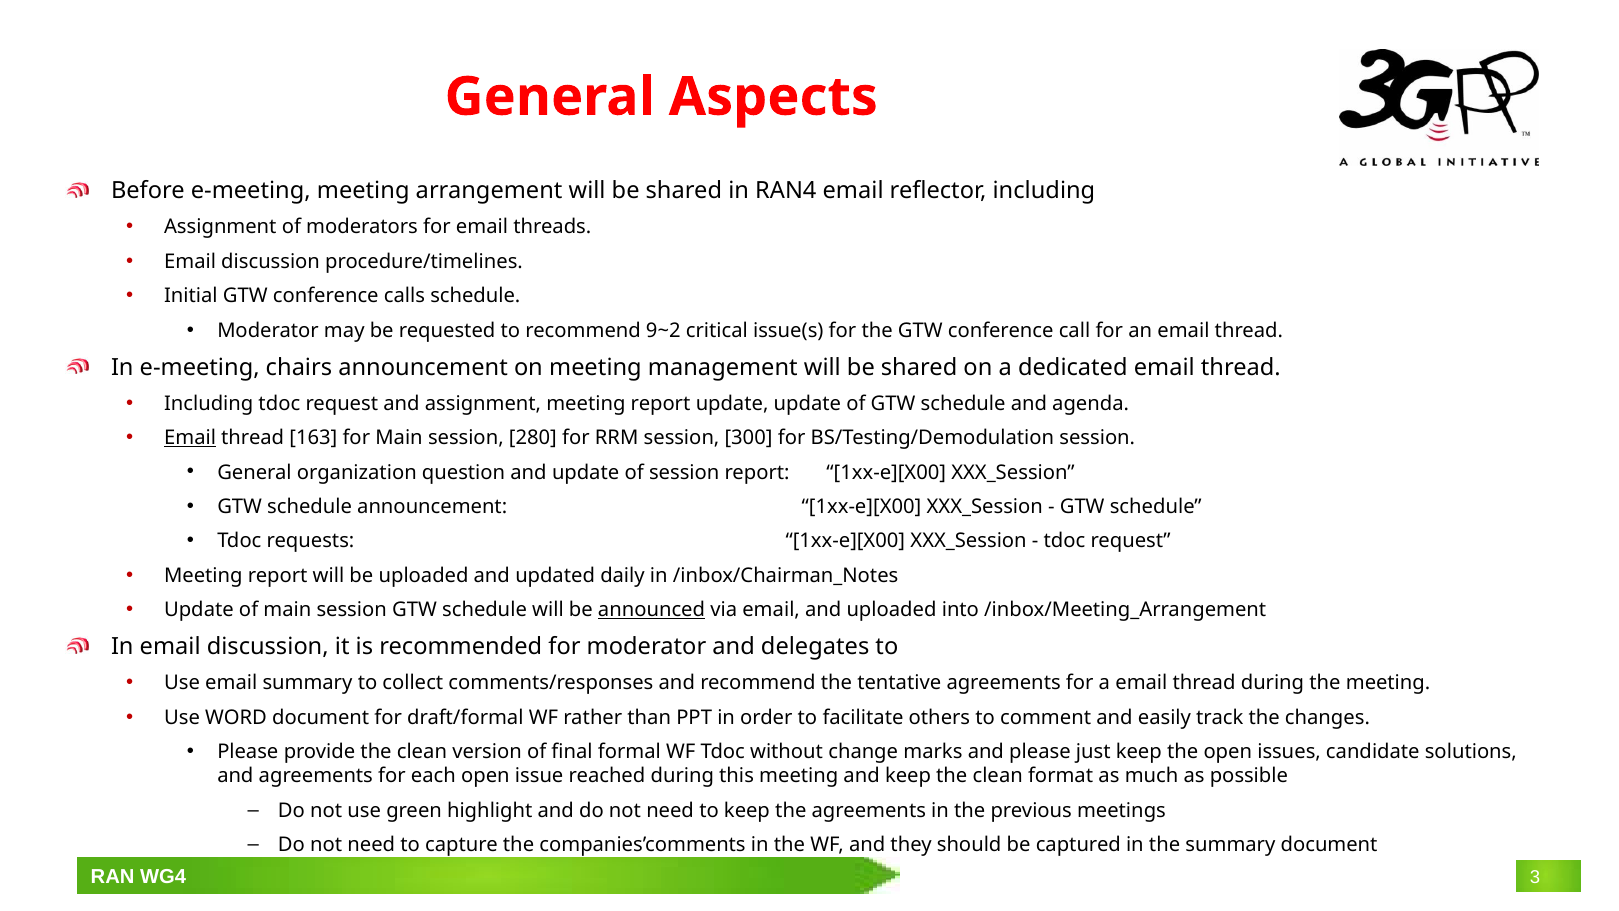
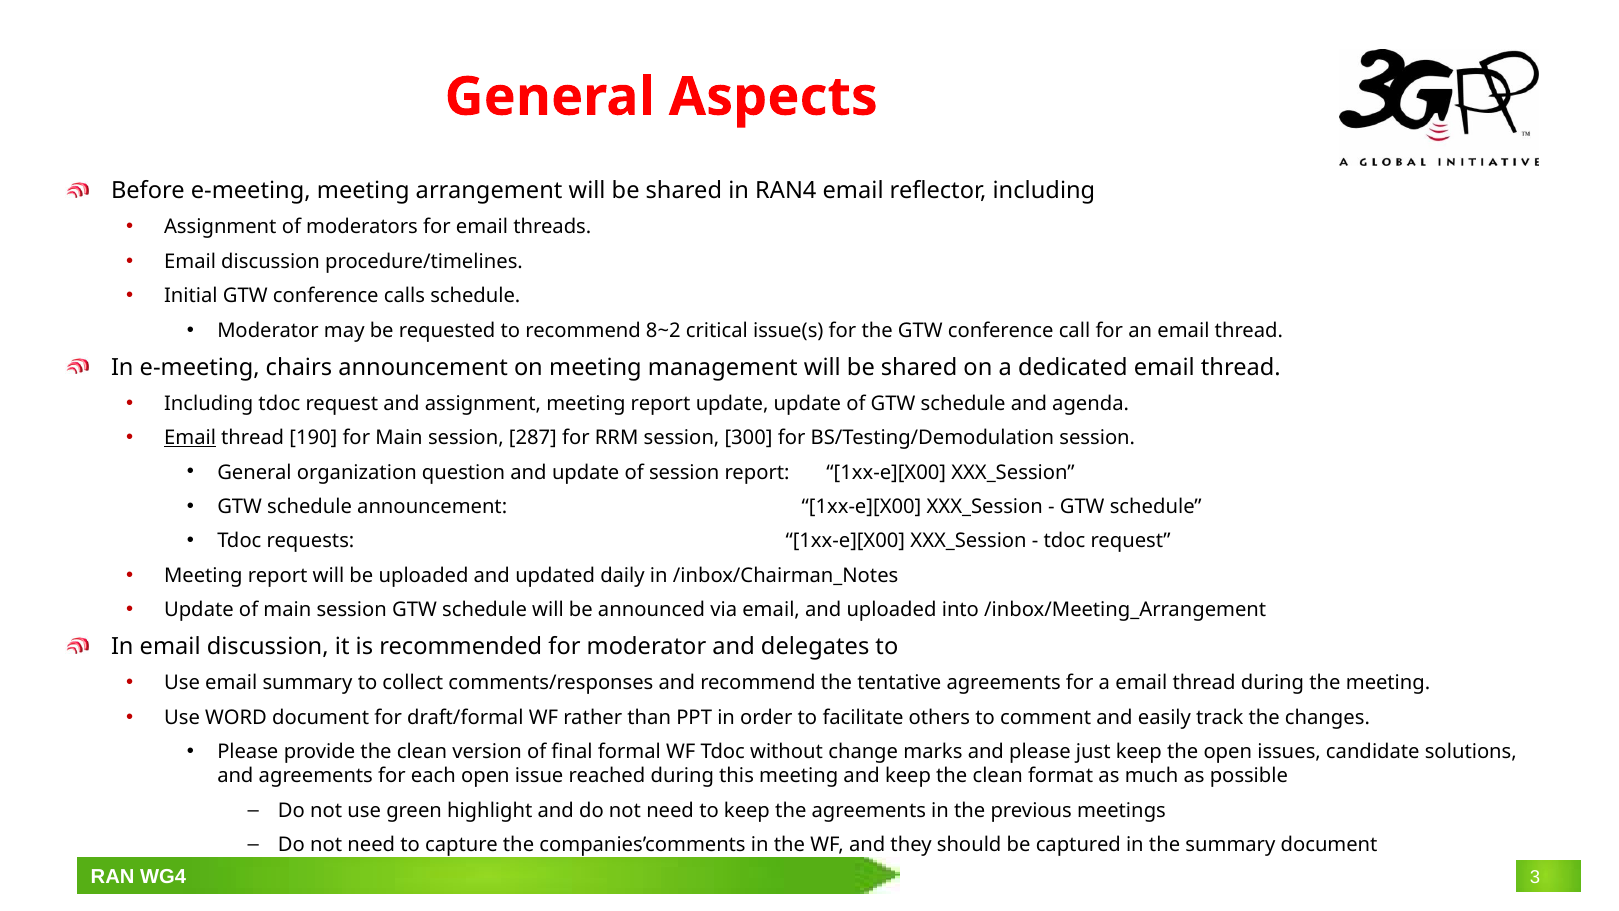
9~2: 9~2 -> 8~2
163: 163 -> 190
280: 280 -> 287
announced underline: present -> none
